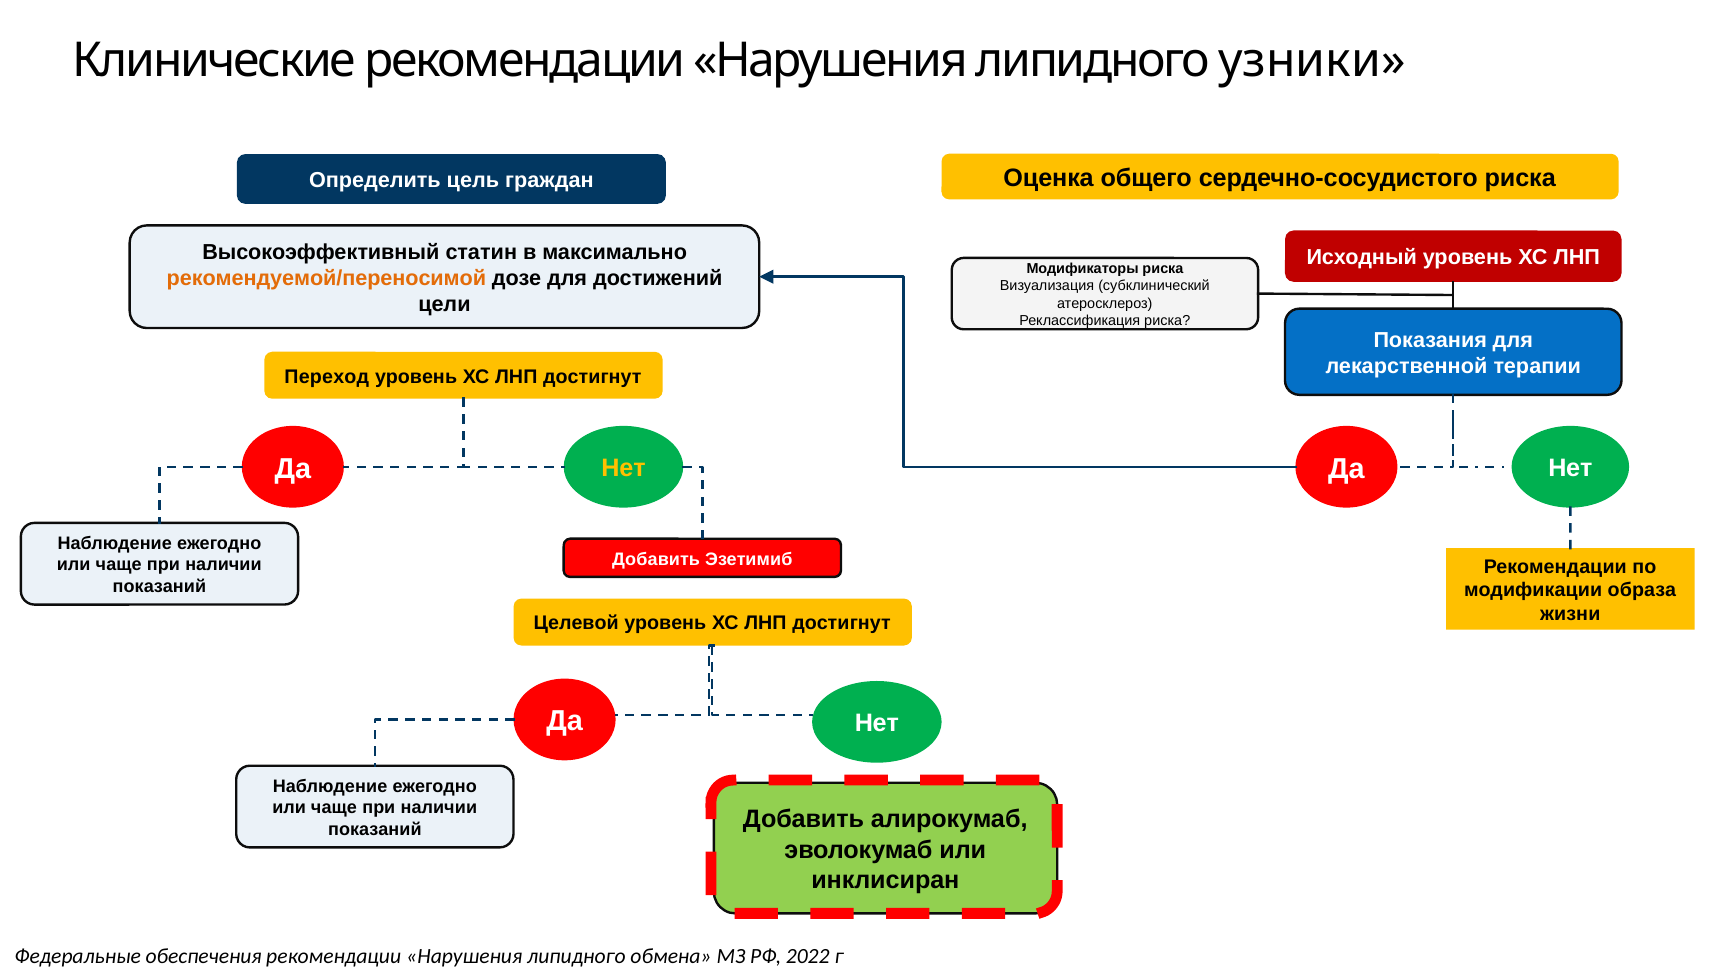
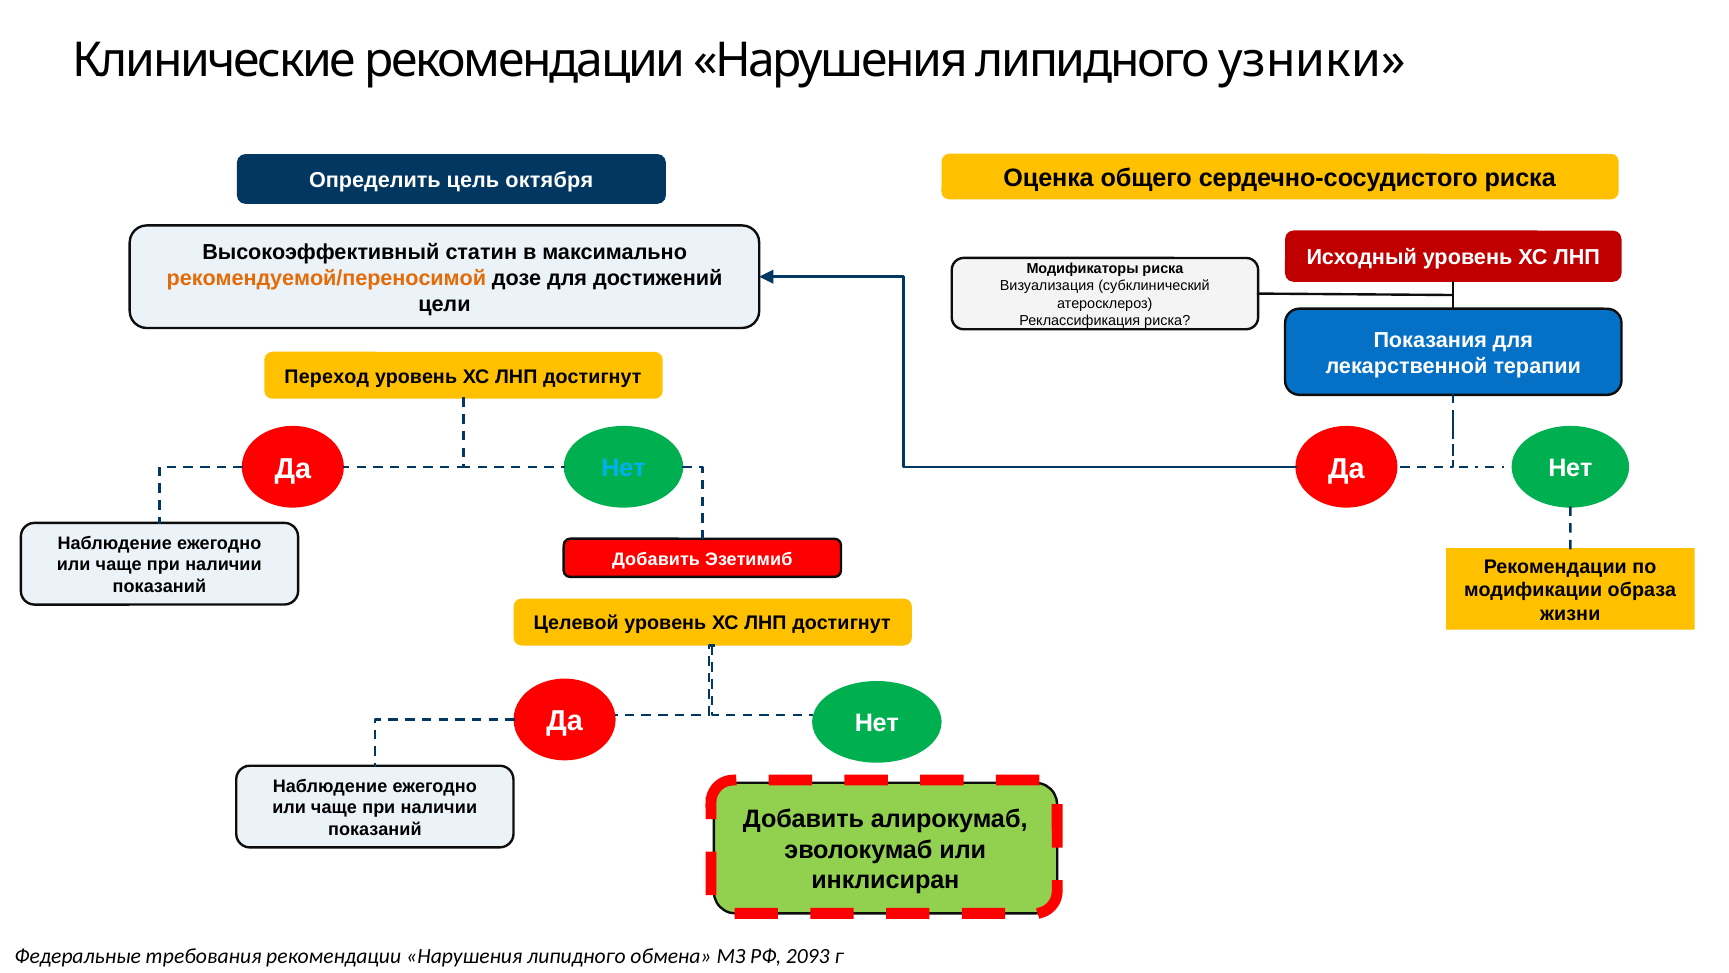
граждан: граждан -> октября
Нет at (624, 468) colour: yellow -> light blue
обеспечения: обеспечения -> требования
2022: 2022 -> 2093
